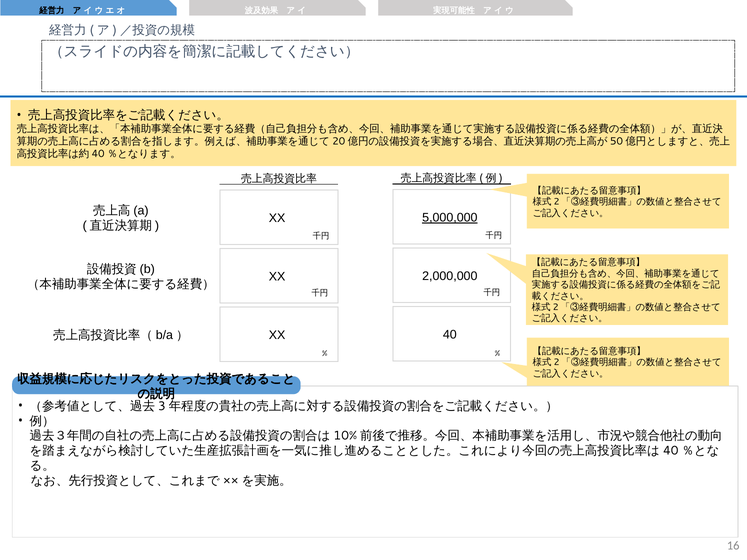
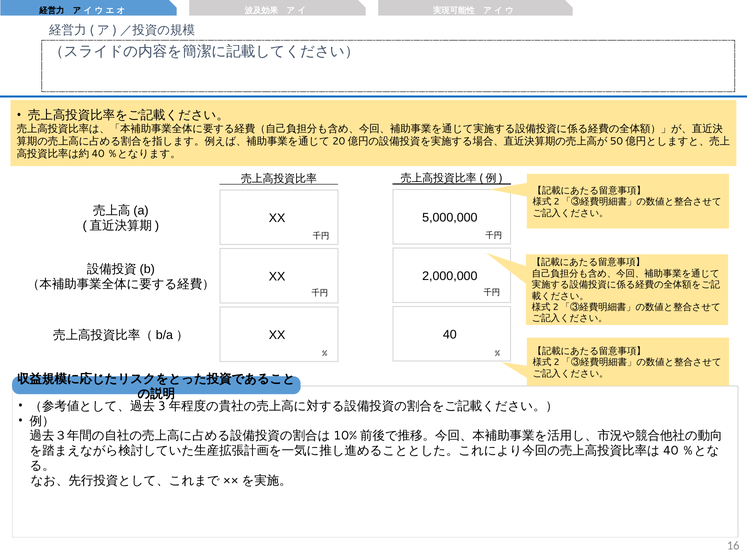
5,000,000 underline: present -> none
